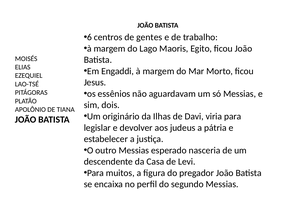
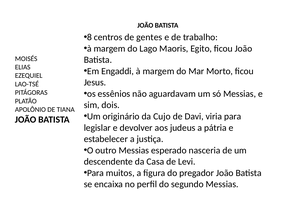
6: 6 -> 8
Ilhas: Ilhas -> Cujo
